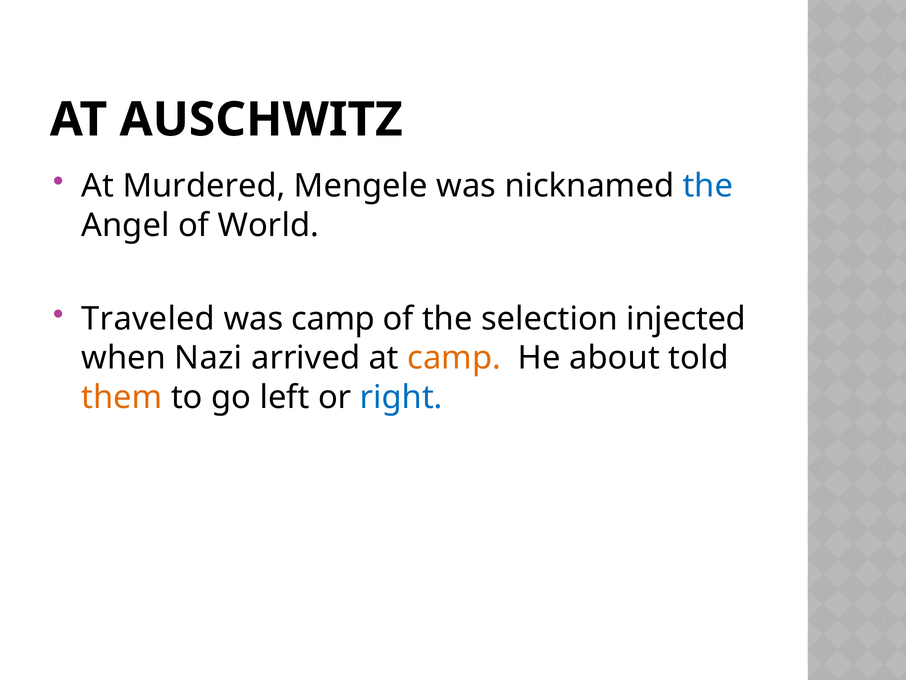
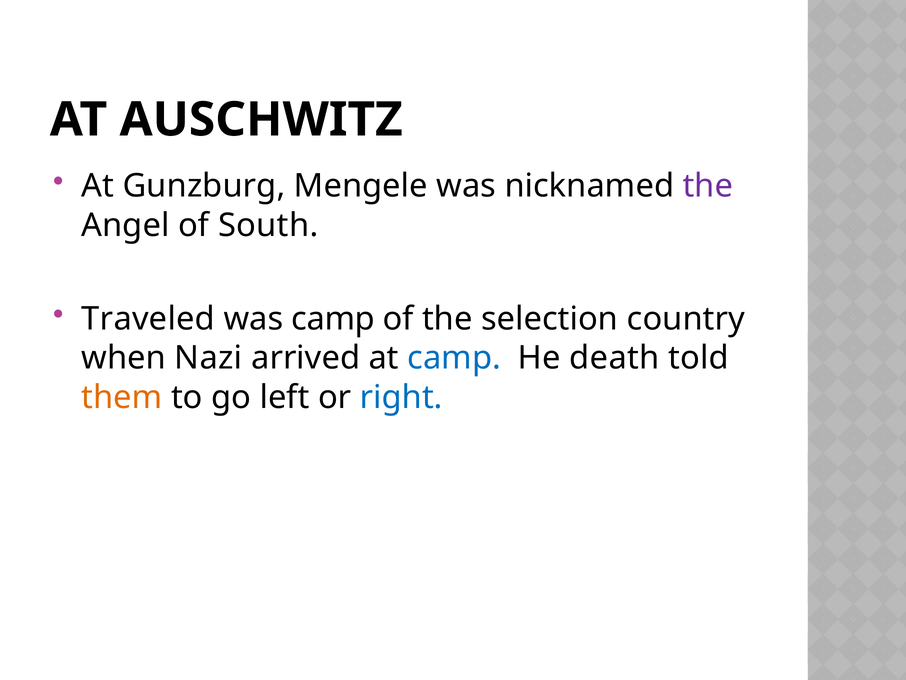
Murdered: Murdered -> Gunzburg
the at (708, 186) colour: blue -> purple
World: World -> South
injected: injected -> country
camp at (454, 358) colour: orange -> blue
about: about -> death
